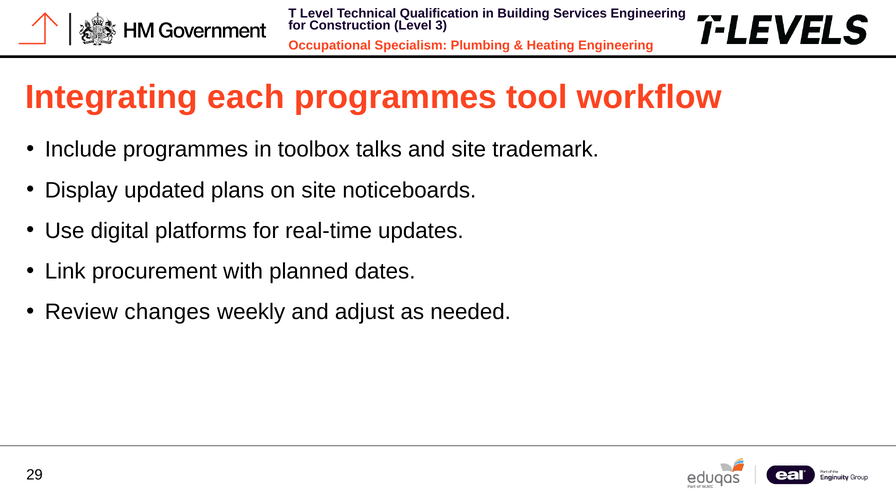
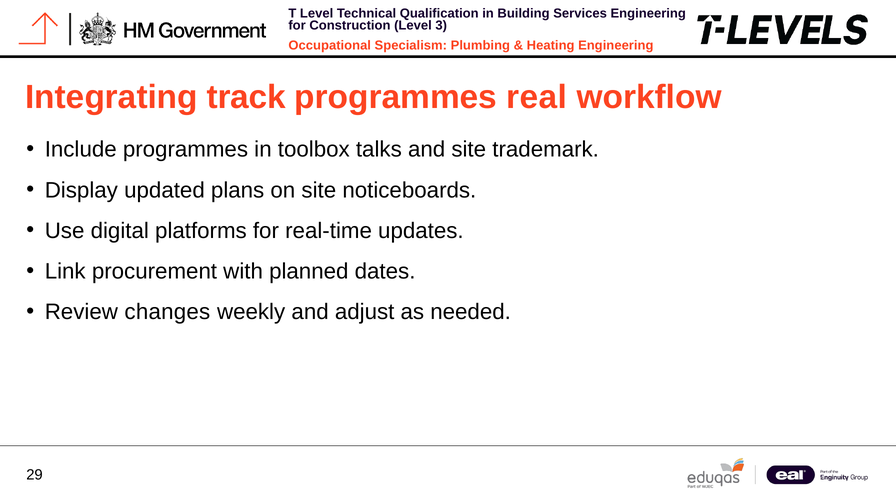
each: each -> track
tool: tool -> real
